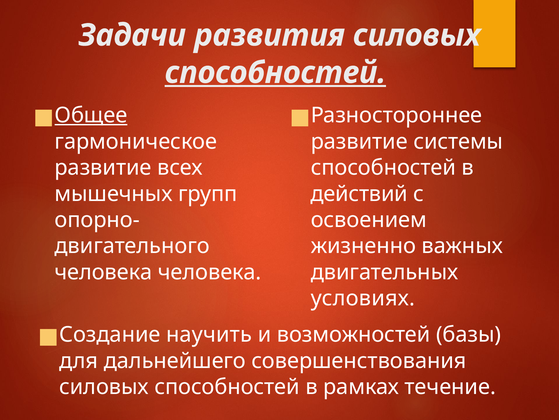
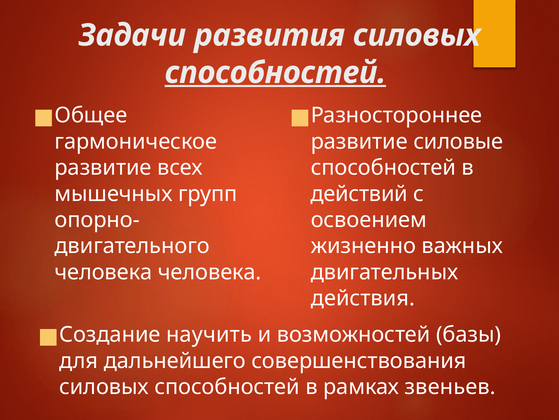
Общее underline: present -> none
системы: системы -> силовые
условиях: условиях -> действия
течение: течение -> звеньев
